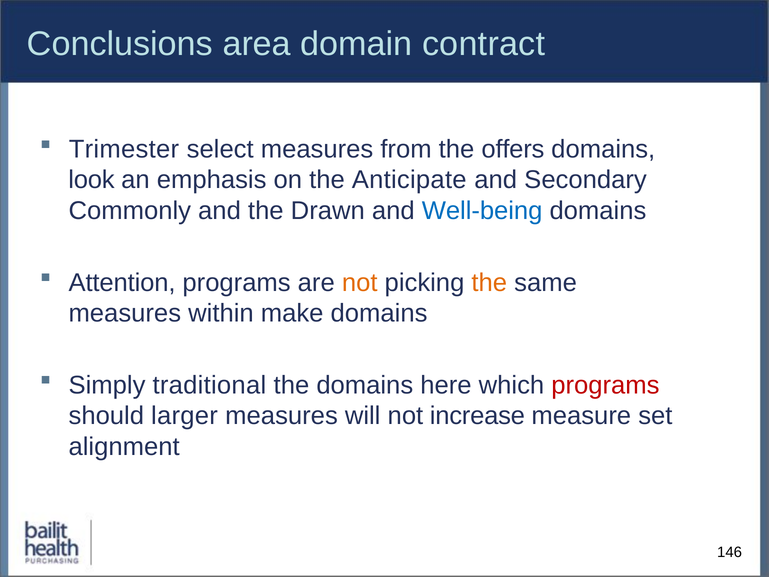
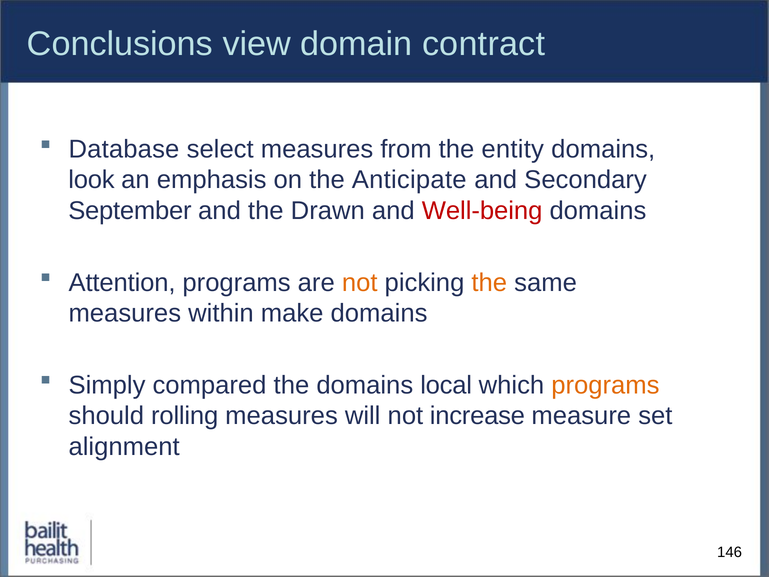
area: area -> view
Trimester: Trimester -> Database
offers: offers -> entity
Commonly: Commonly -> September
Well-being colour: blue -> red
traditional: traditional -> compared
here: here -> local
programs at (605, 385) colour: red -> orange
larger: larger -> rolling
